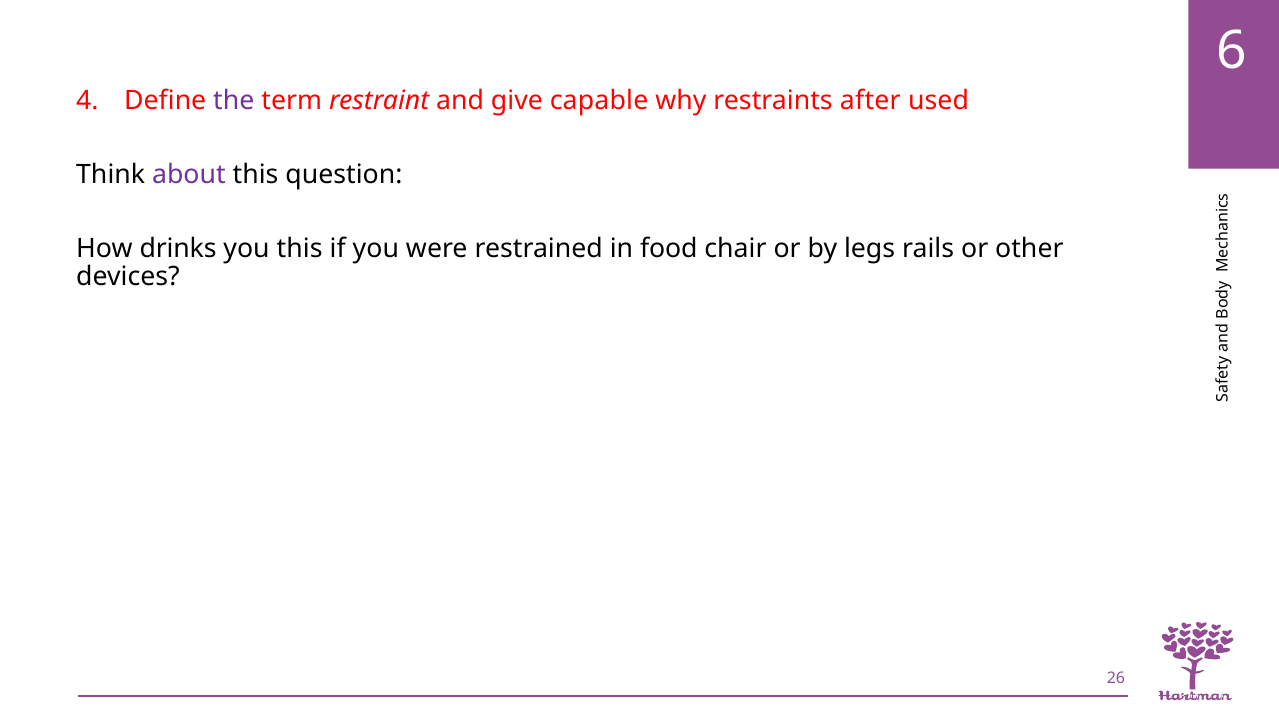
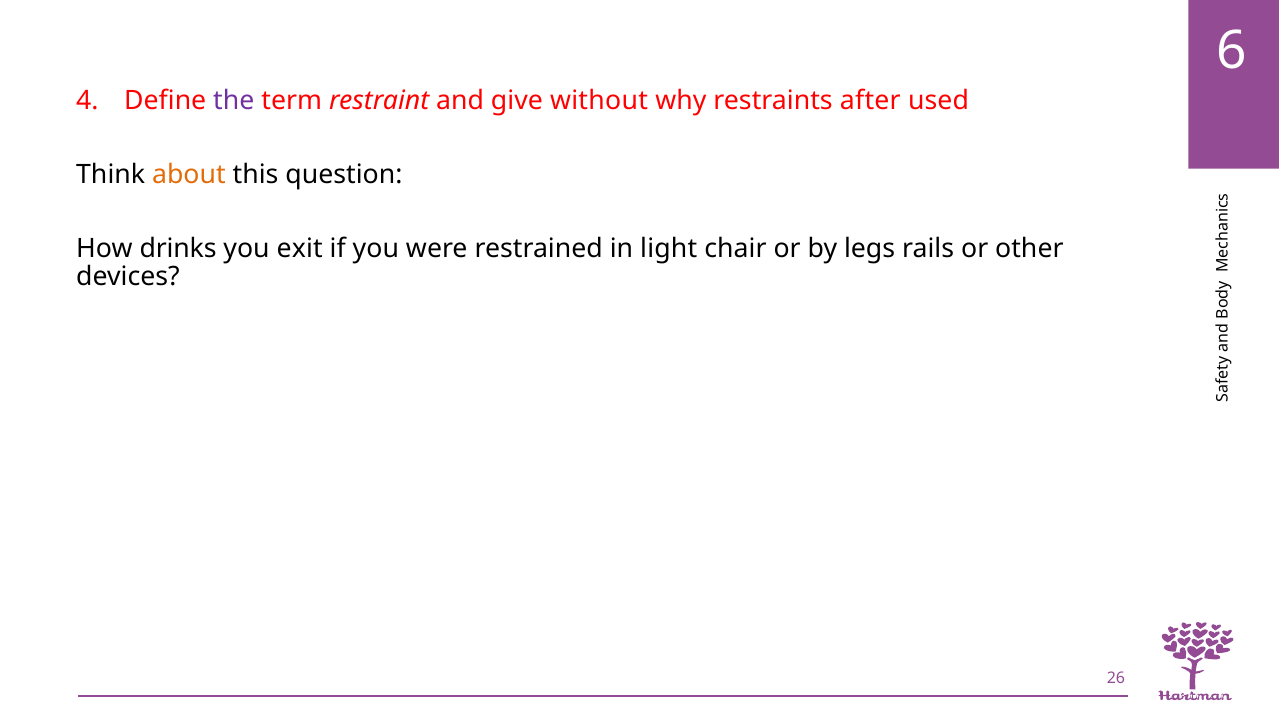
capable: capable -> without
about colour: purple -> orange
you this: this -> exit
food: food -> light
